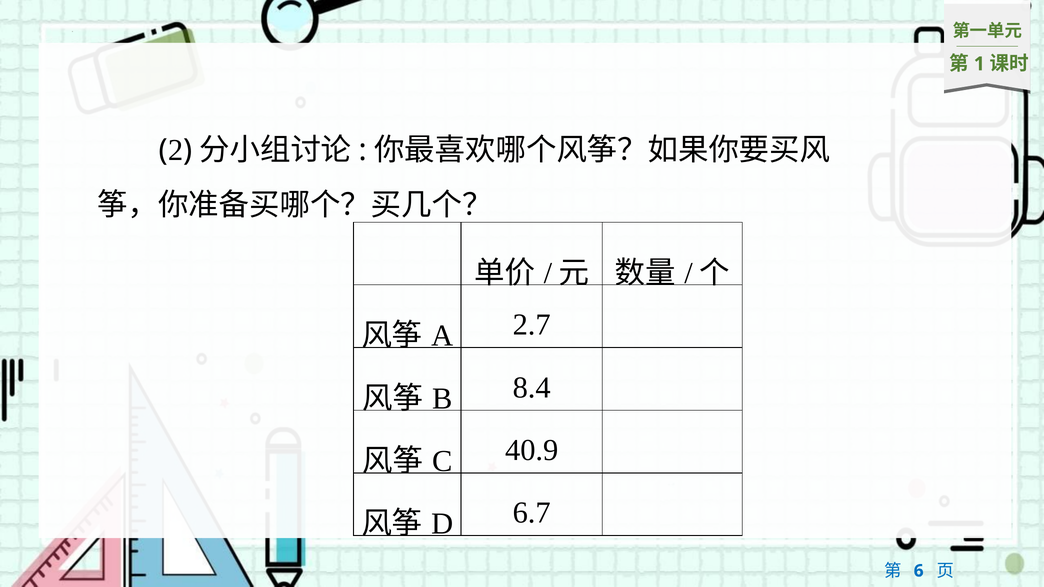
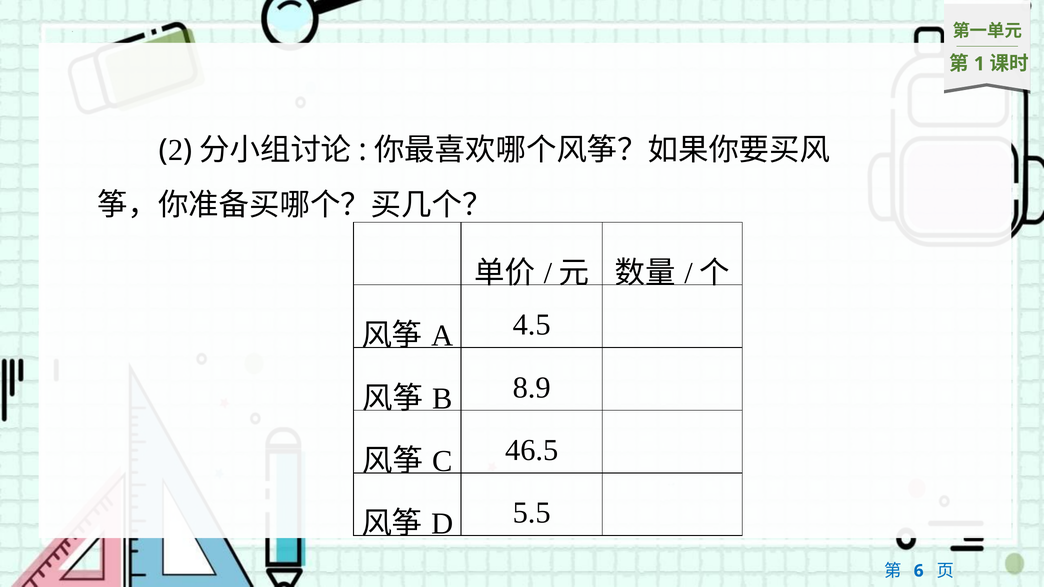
2.7: 2.7 -> 4.5
8.4: 8.4 -> 8.9
40.9: 40.9 -> 46.5
6.7: 6.7 -> 5.5
